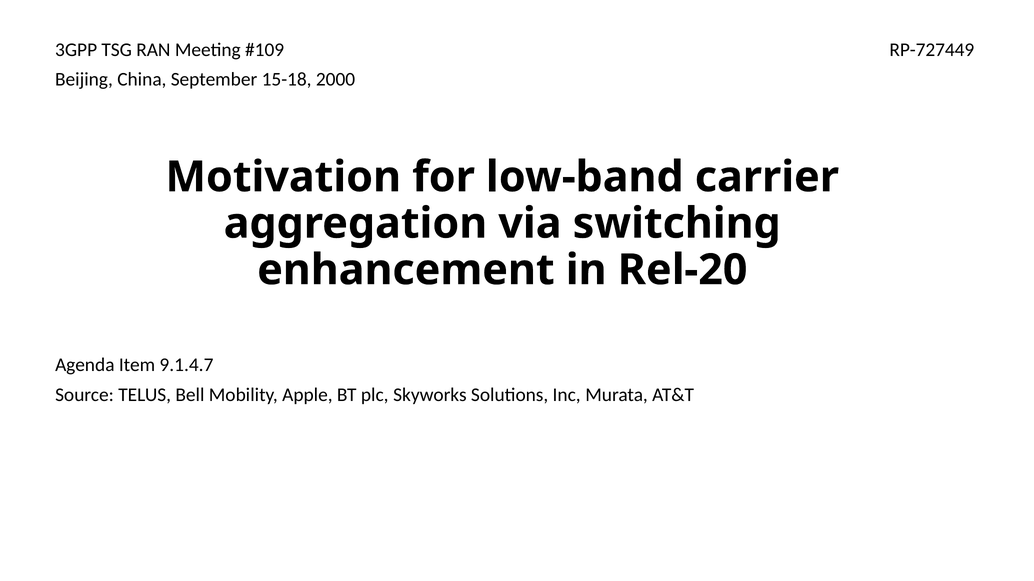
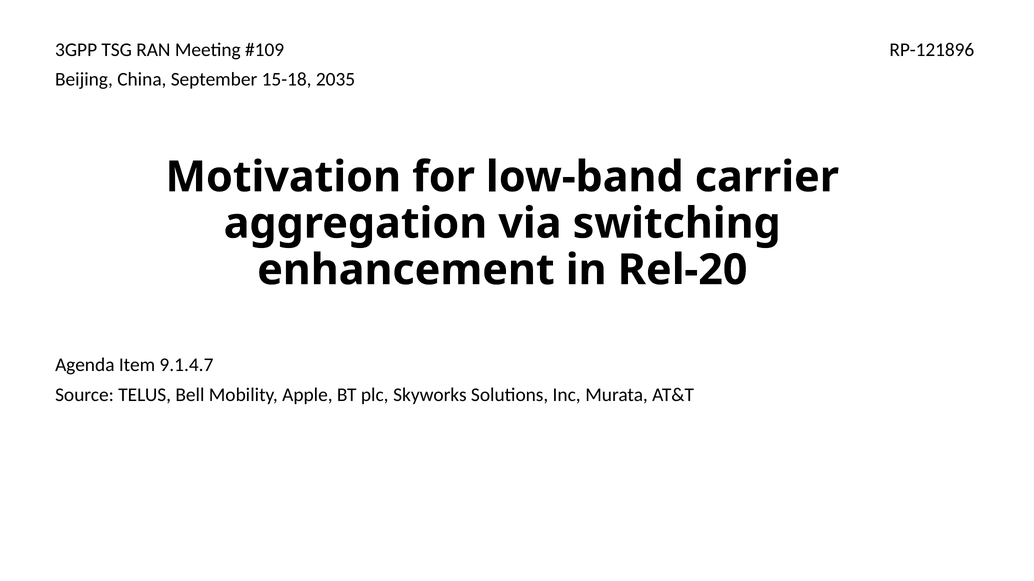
RP-727449: RP-727449 -> RP-121896
2000: 2000 -> 2035
